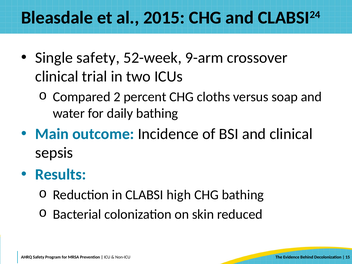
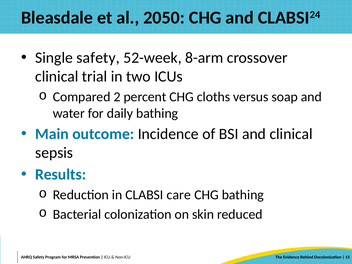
2015: 2015 -> 2050
9-arm: 9-arm -> 8-arm
high: high -> care
